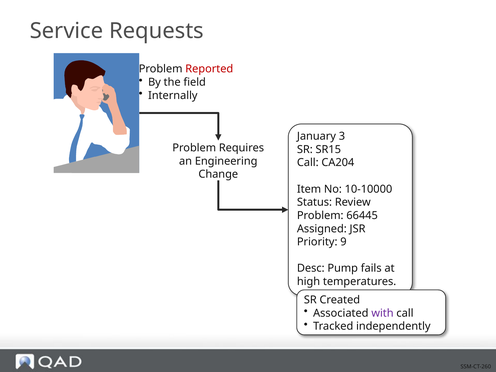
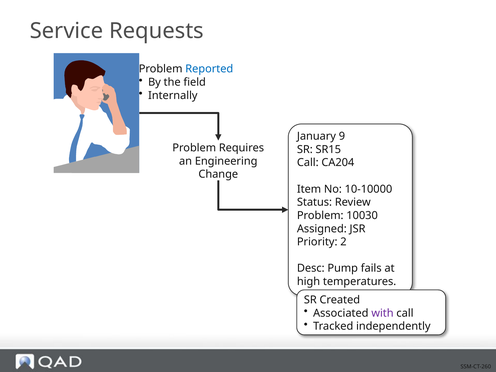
Reported colour: red -> blue
3: 3 -> 9
66445: 66445 -> 10030
9: 9 -> 2
